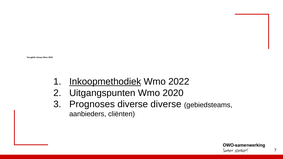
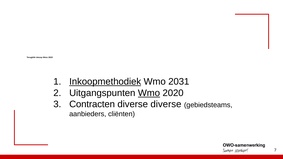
2022: 2022 -> 2031
Wmo at (149, 93) underline: none -> present
Prognoses: Prognoses -> Contracten
